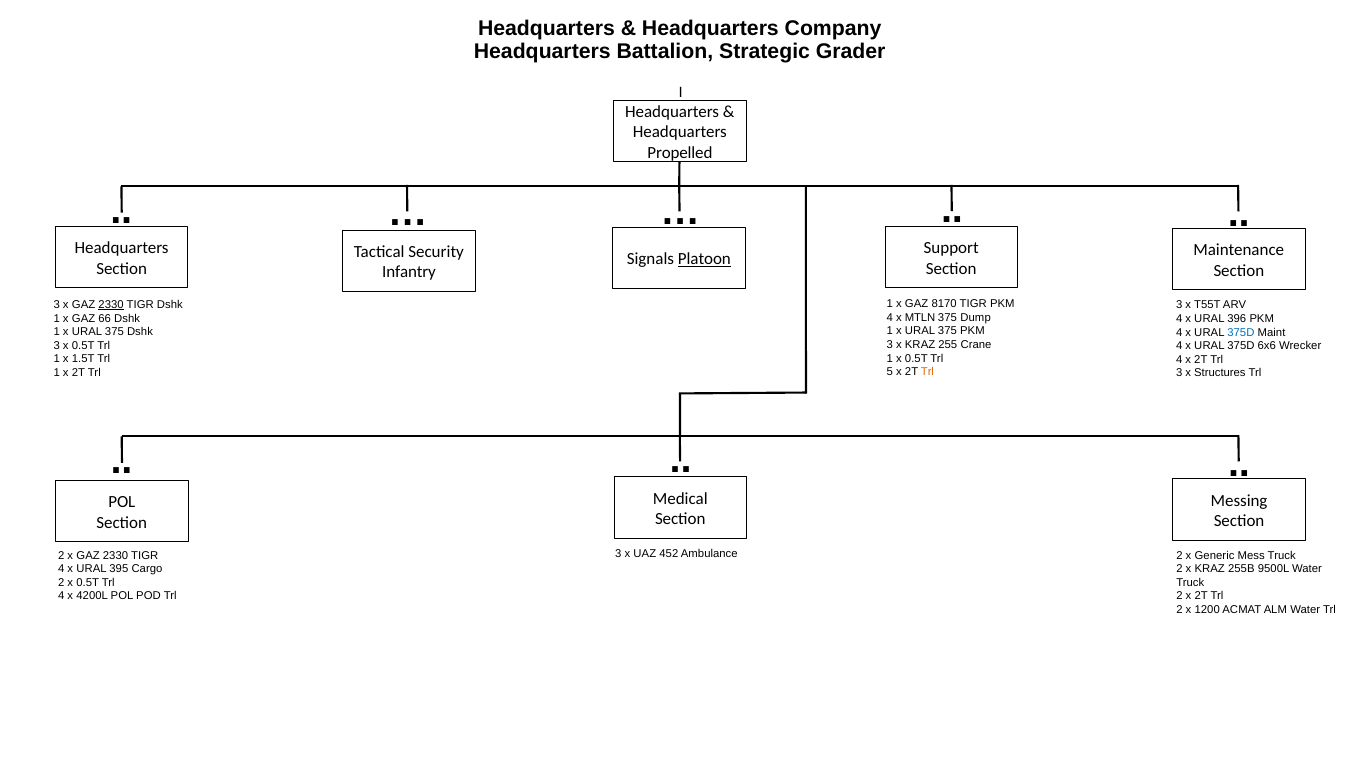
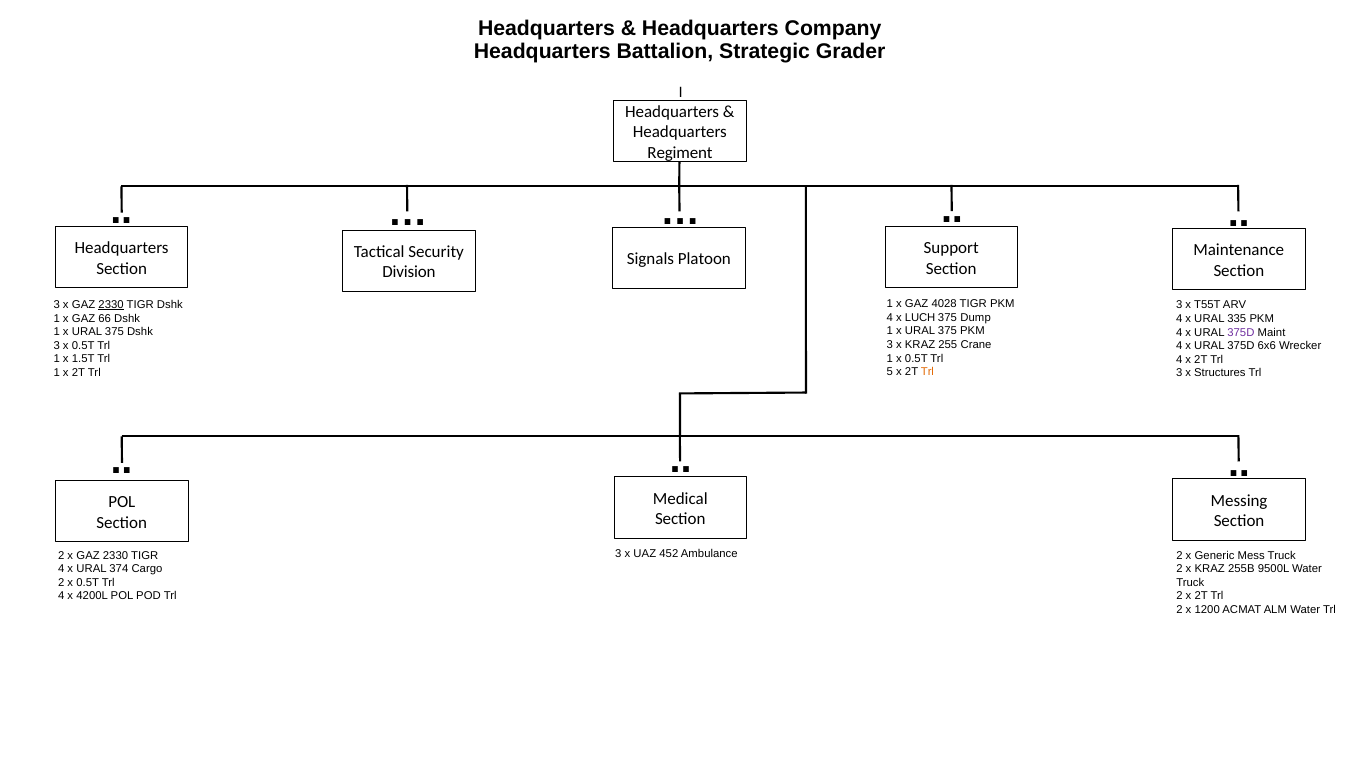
Propelled: Propelled -> Regiment
Platoon underline: present -> none
Infantry: Infantry -> Division
8170: 8170 -> 4028
MTLN: MTLN -> LUCH
396: 396 -> 335
375D at (1241, 332) colour: blue -> purple
395: 395 -> 374
